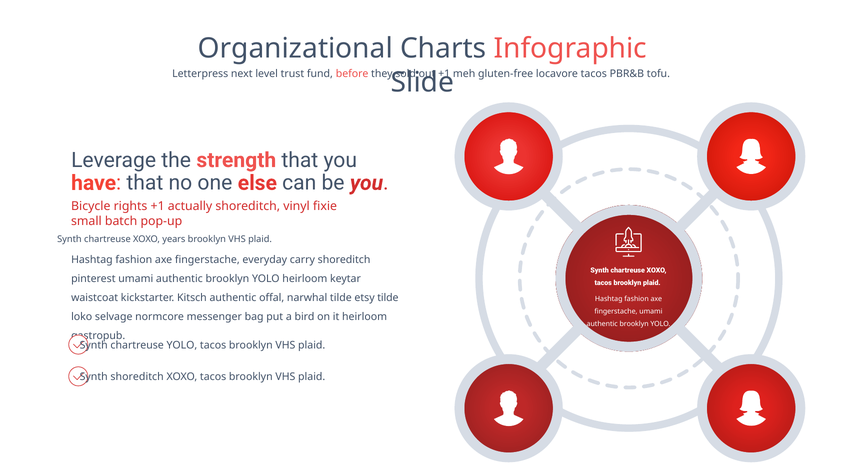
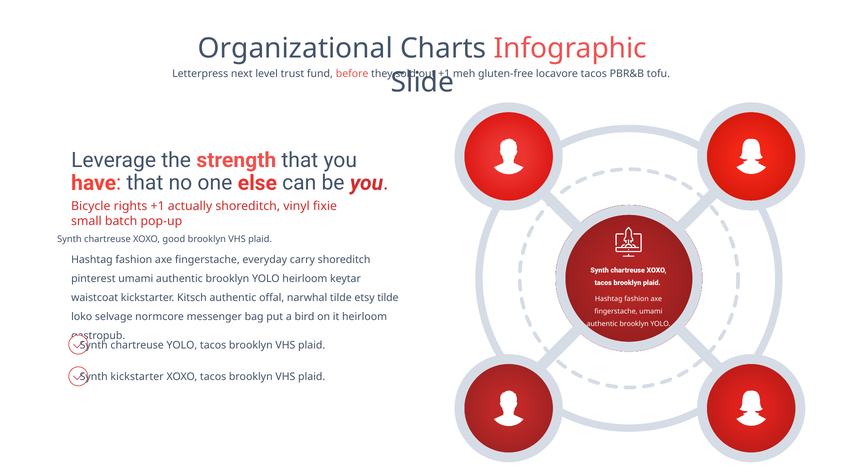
years: years -> good
Synth shoreditch: shoreditch -> kickstarter
